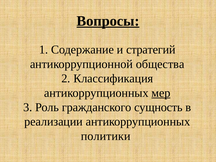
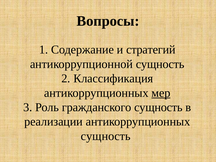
Вопросы underline: present -> none
антикоррупционной общества: общества -> сущность
политики at (106, 136): политики -> сущность
